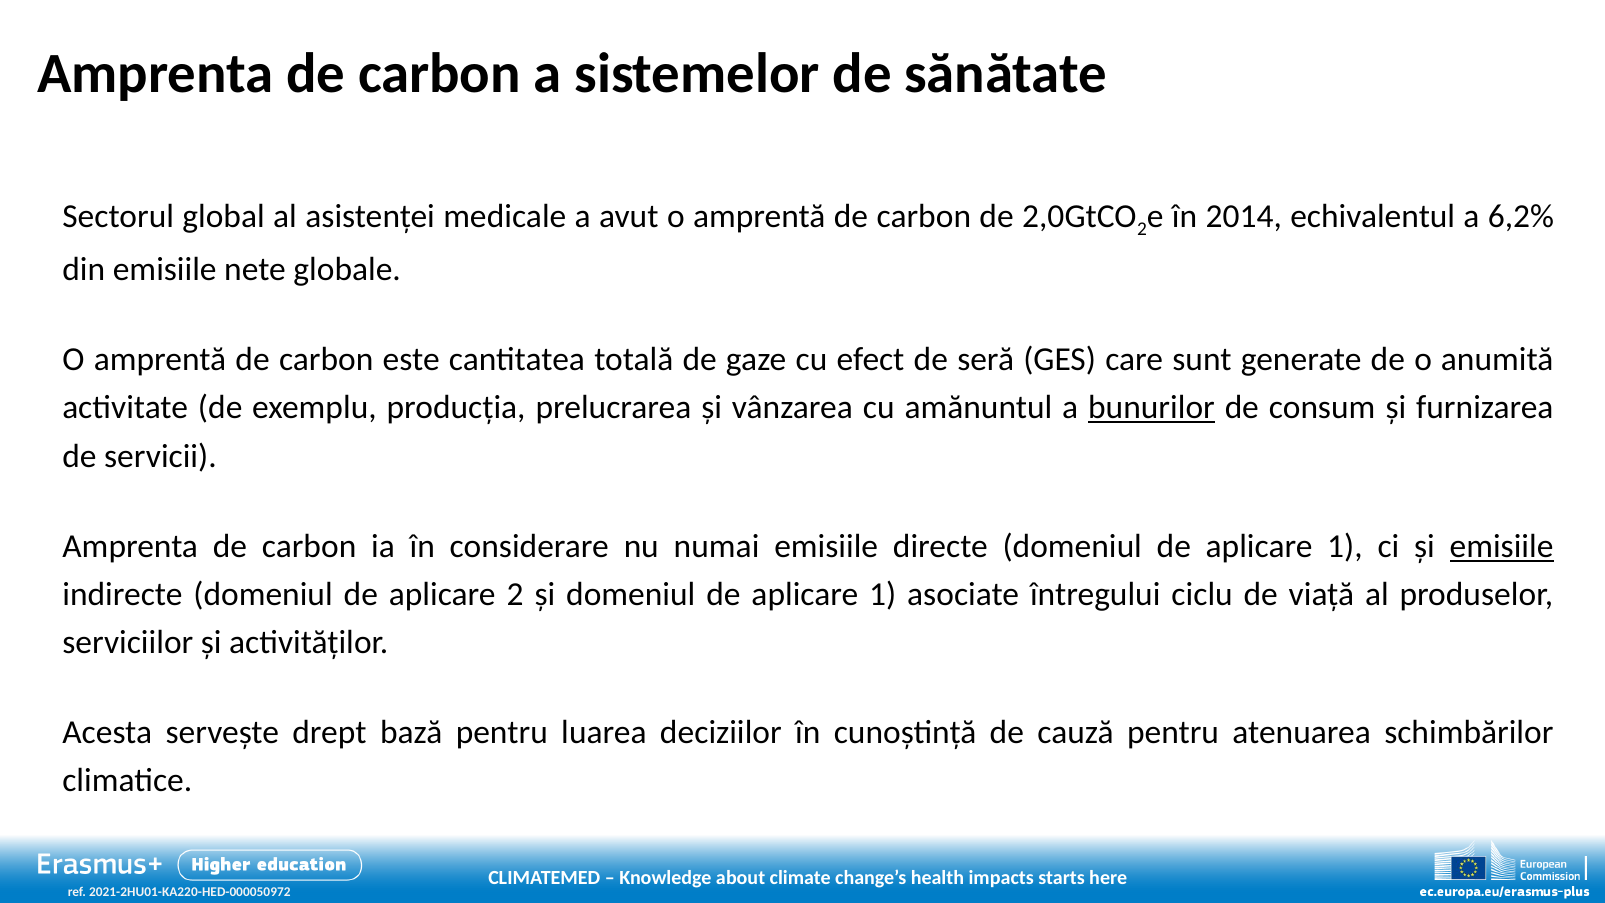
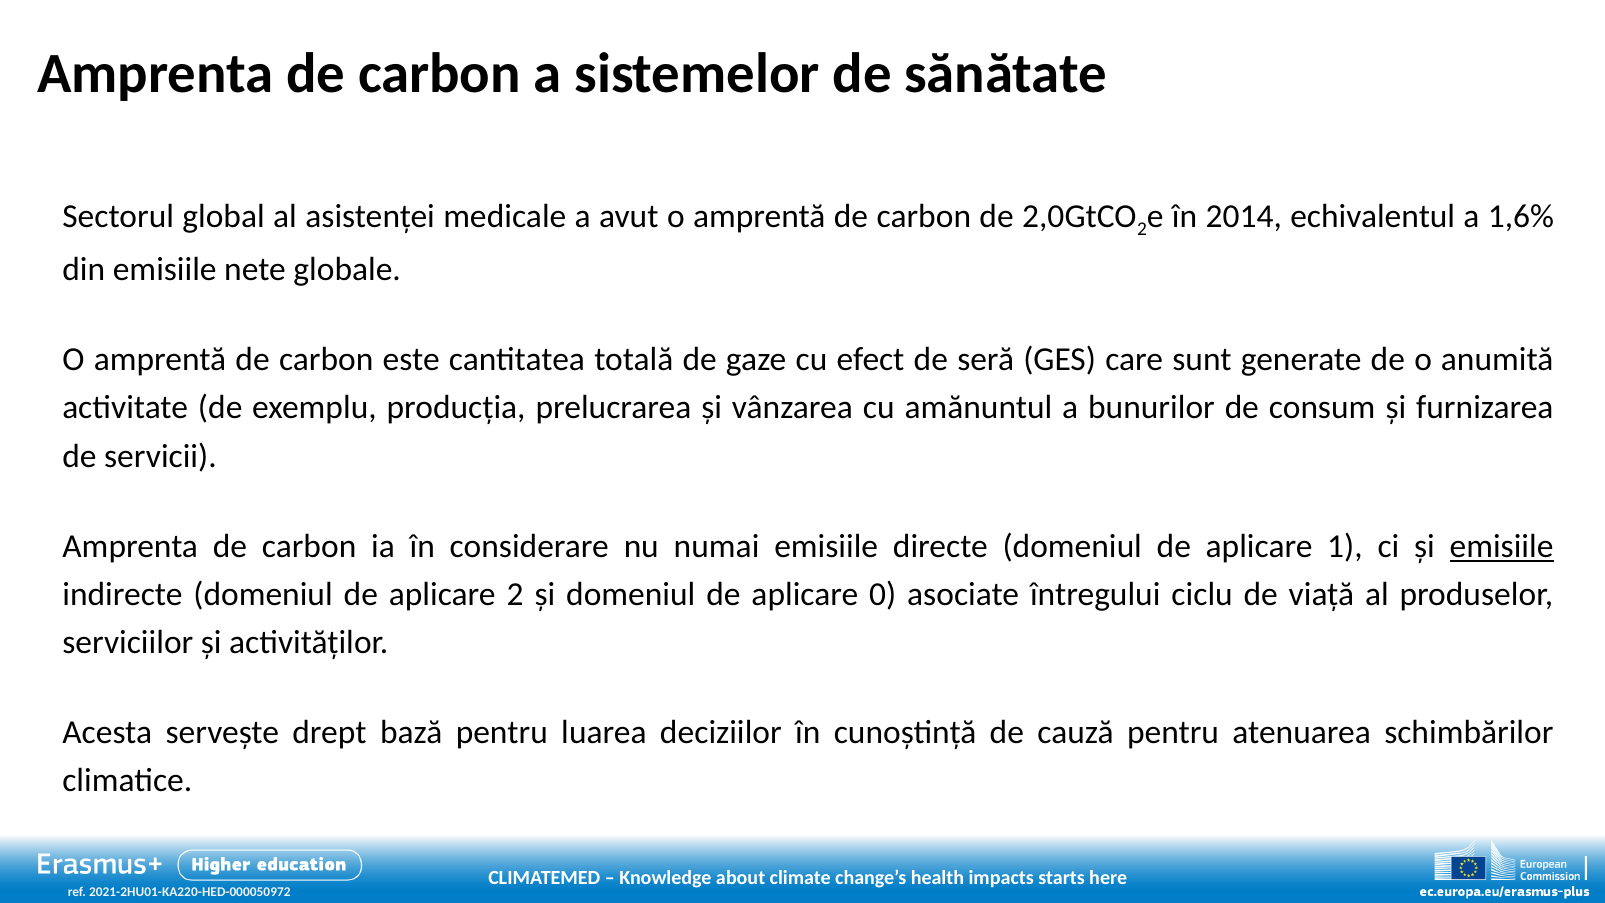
6,2%: 6,2% -> 1,6%
bunurilor underline: present -> none
1 at (883, 594): 1 -> 0
